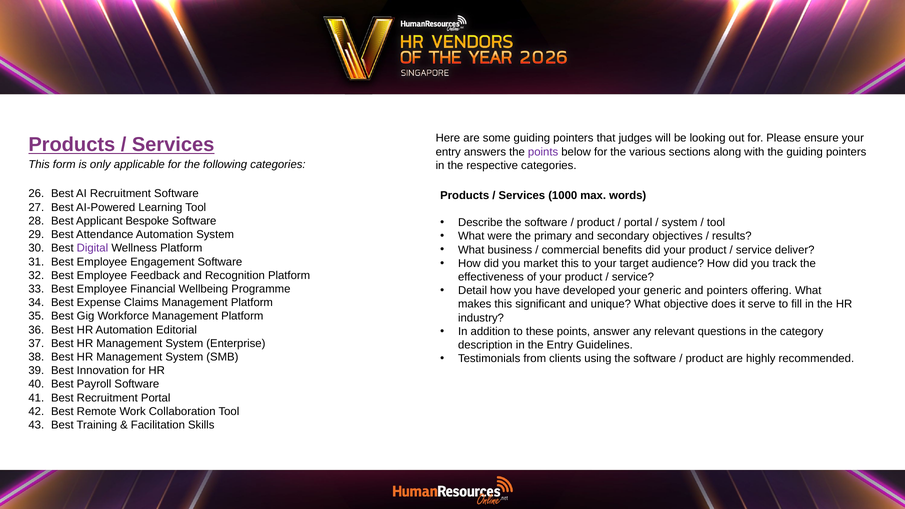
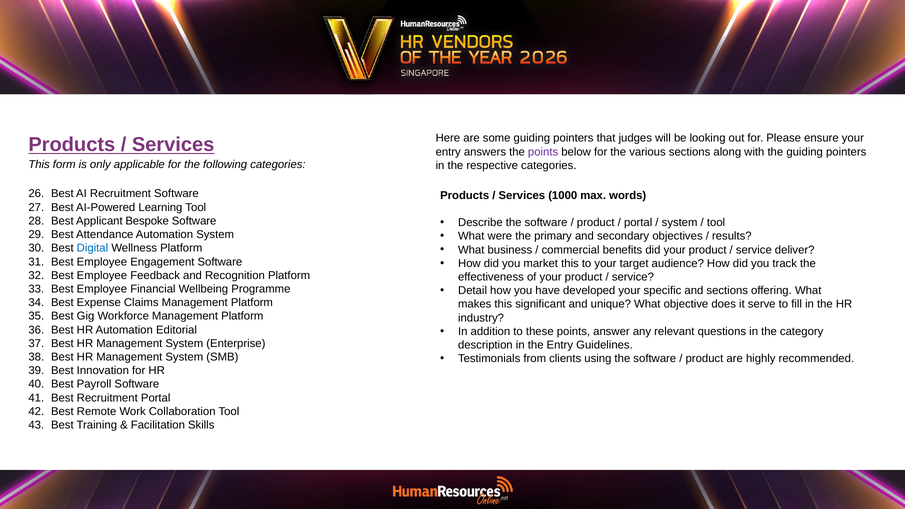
Digital colour: purple -> blue
generic: generic -> specific
and pointers: pointers -> sections
